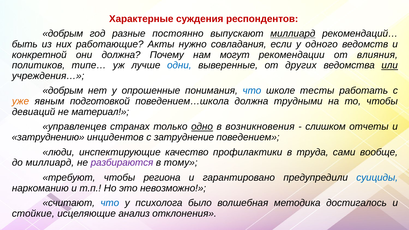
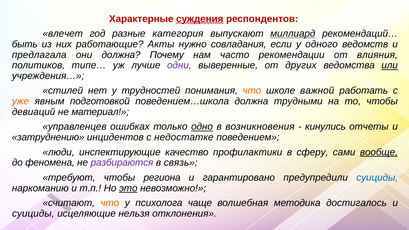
суждения underline: none -> present
добрым at (63, 34): добрым -> влечет
постоянно: постоянно -> категория
конкретной: конкретной -> предлагала
могут: могут -> часто
одни colour: blue -> purple
добрым at (63, 91): добрым -> стилей
опрошенные: опрошенные -> трудностей
что at (252, 91) colour: blue -> orange
тесты: тесты -> важной
странах: странах -> ошибках
слишком: слишком -> кинулись
затруднение: затруднение -> недостатке
труда: труда -> сферу
вообще underline: none -> present
до миллиард: миллиард -> феномена
тому: тому -> связь
это underline: none -> present
что at (110, 203) colour: blue -> orange
было: было -> чаще
стойкие at (33, 214): стойкие -> суициды
анализ: анализ -> нельзя
